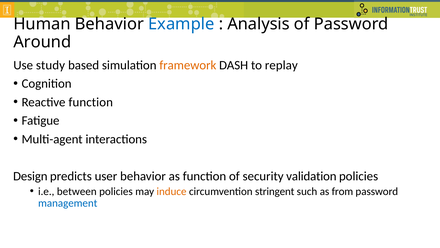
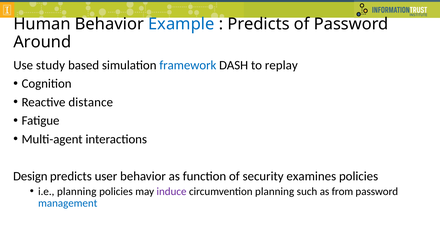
Analysis at (259, 24): Analysis -> Predicts
framework colour: orange -> blue
Reactive function: function -> distance
validation: validation -> examines
i.e between: between -> planning
induce colour: orange -> purple
circumvention stringent: stringent -> planning
